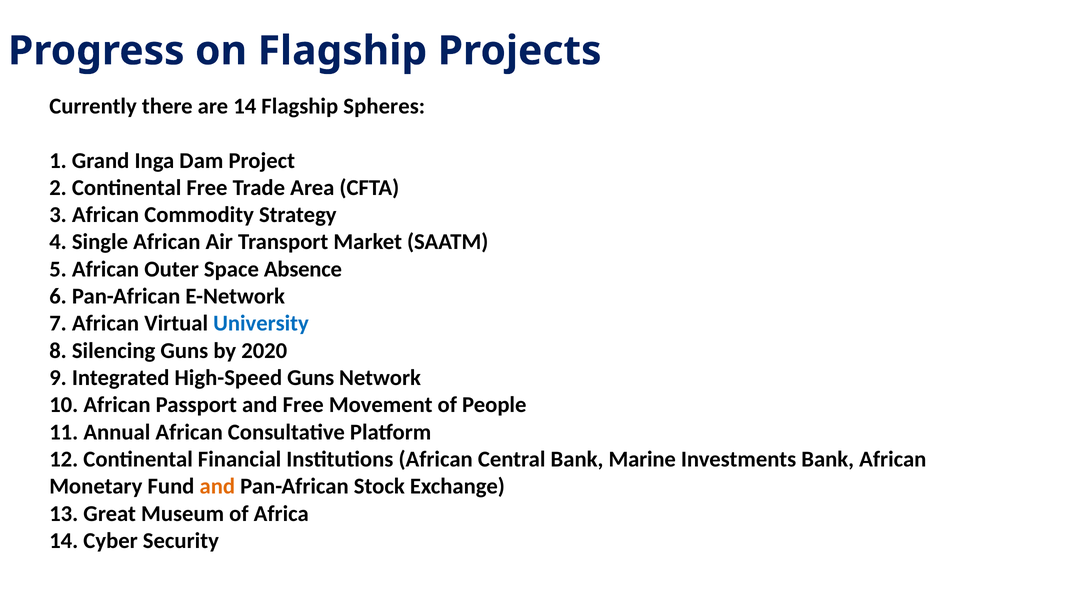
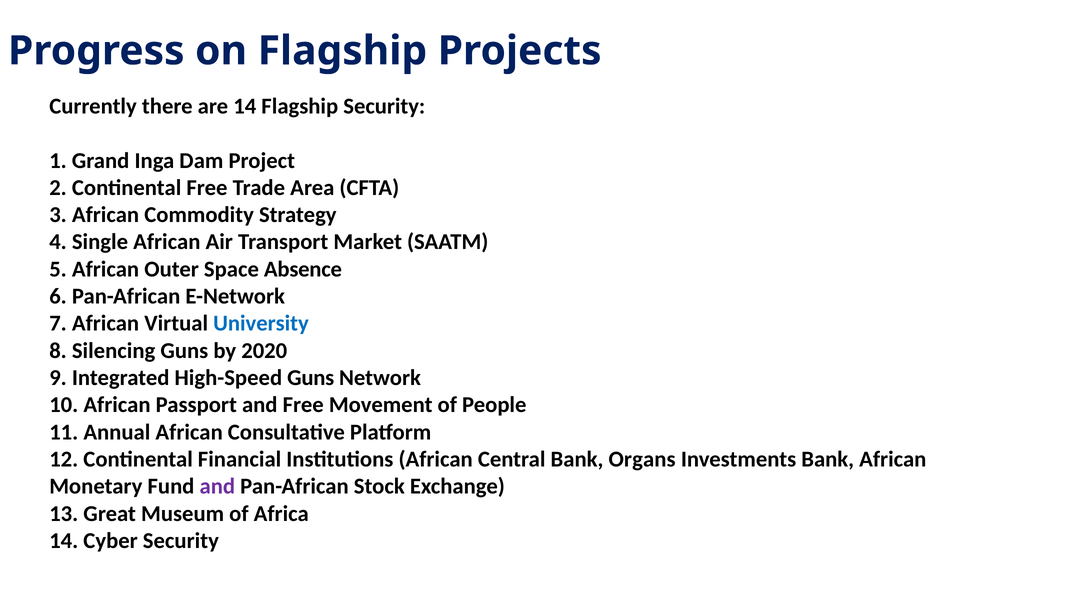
Flagship Spheres: Spheres -> Security
Marine: Marine -> Organs
and at (217, 487) colour: orange -> purple
